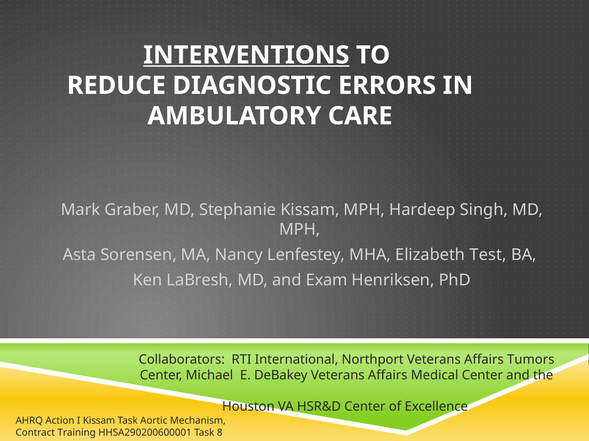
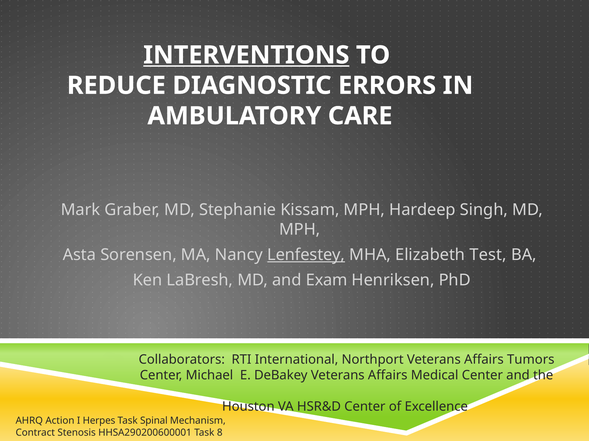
Lenfestey underline: none -> present
I Kissam: Kissam -> Herpes
Aortic: Aortic -> Spinal
Training: Training -> Stenosis
